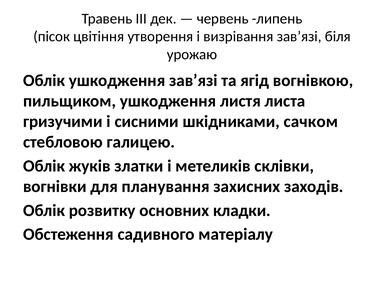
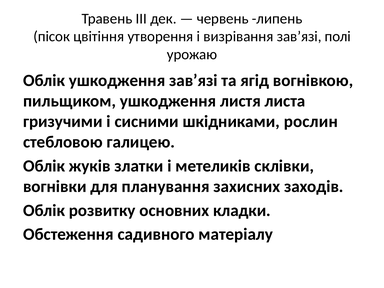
біля: біля -> полі
сачком: сачком -> рослин
